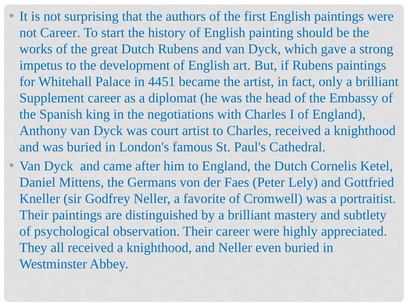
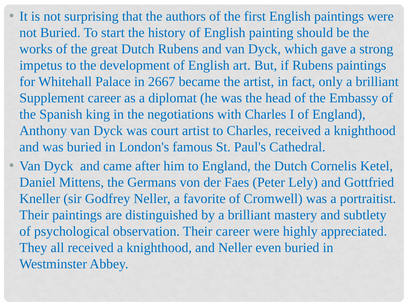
not Career: Career -> Buried
4451: 4451 -> 2667
